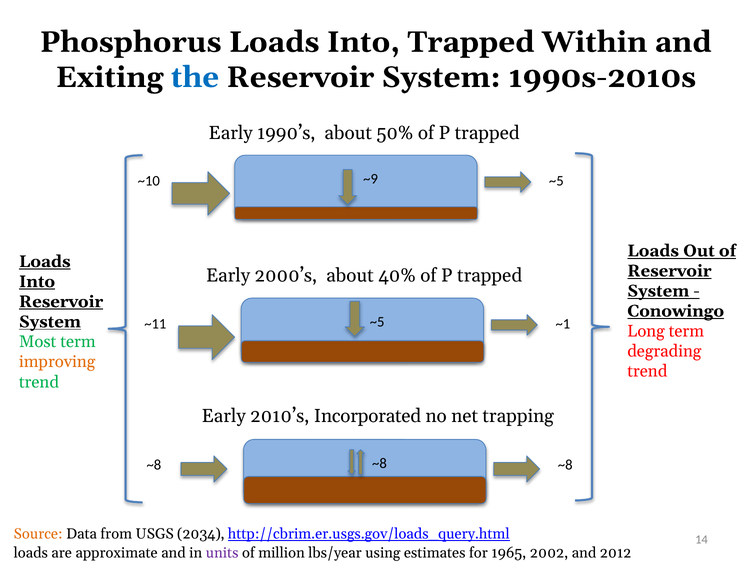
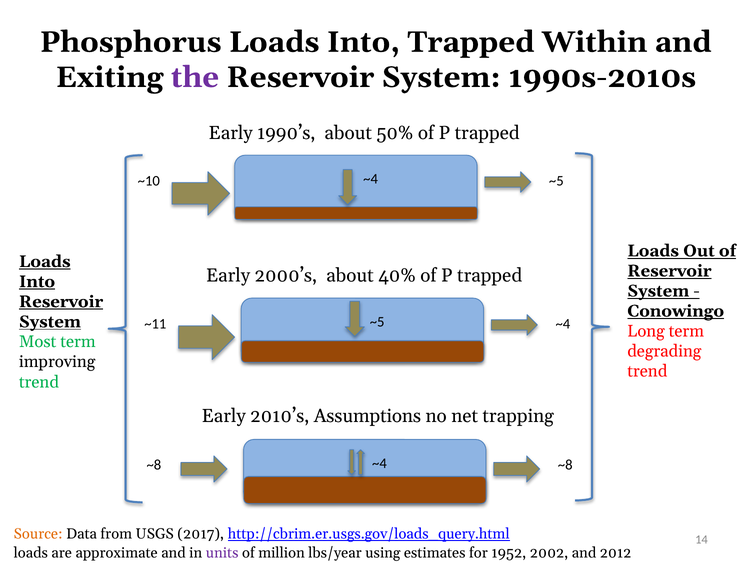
the colour: blue -> purple
~9 at (371, 179): ~9 -> ~4
~5 ~1: ~1 -> ~4
improving colour: orange -> black
Incorporated: Incorporated -> Assumptions
~8 at (379, 463): ~8 -> ~4
2034: 2034 -> 2017
1965: 1965 -> 1952
